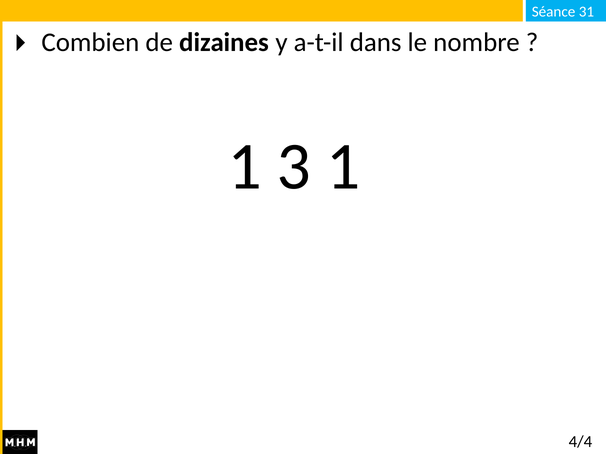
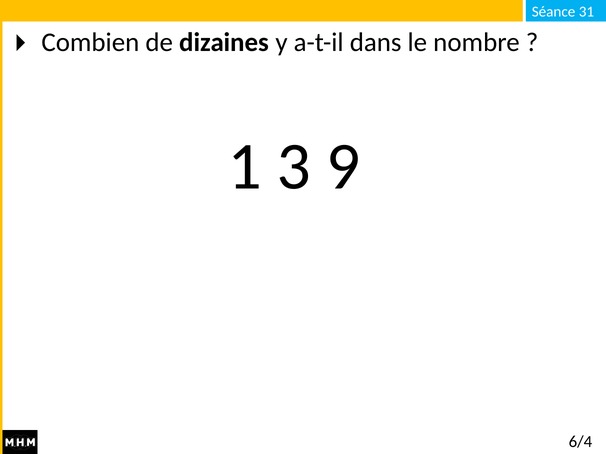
3 1: 1 -> 9
4/4: 4/4 -> 6/4
